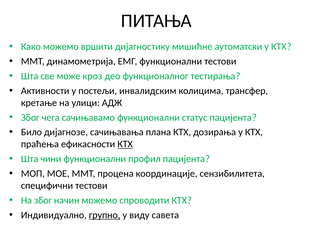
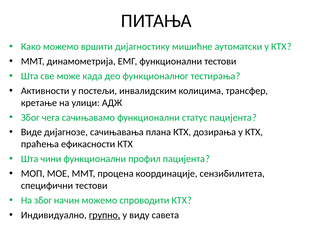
кроз: кроз -> када
Било: Било -> Виде
КТХ at (125, 144) underline: present -> none
